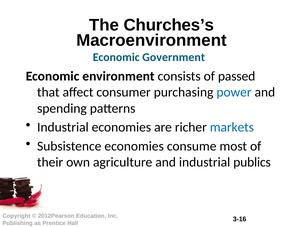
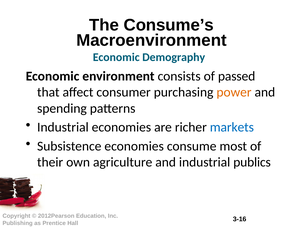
Churches’s: Churches’s -> Consume’s
Government: Government -> Demography
power colour: blue -> orange
